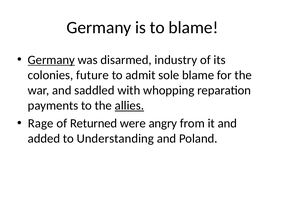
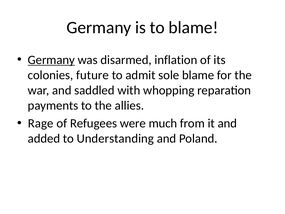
industry: industry -> inflation
allies underline: present -> none
Returned: Returned -> Refugees
angry: angry -> much
